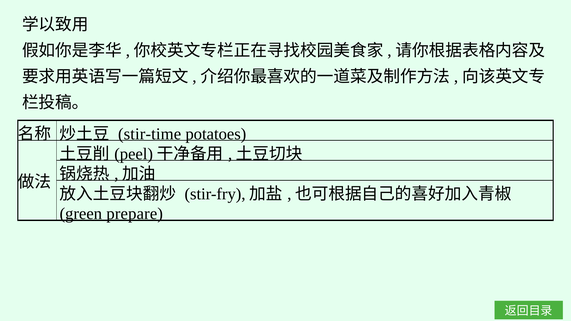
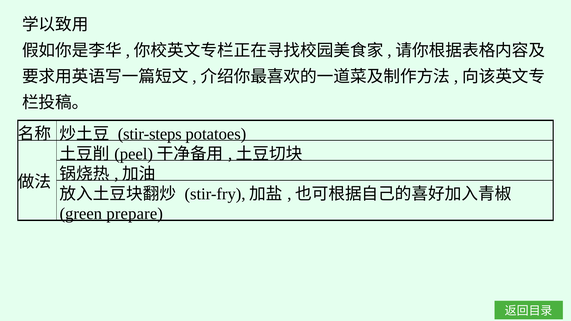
stir-time: stir-time -> stir-steps
